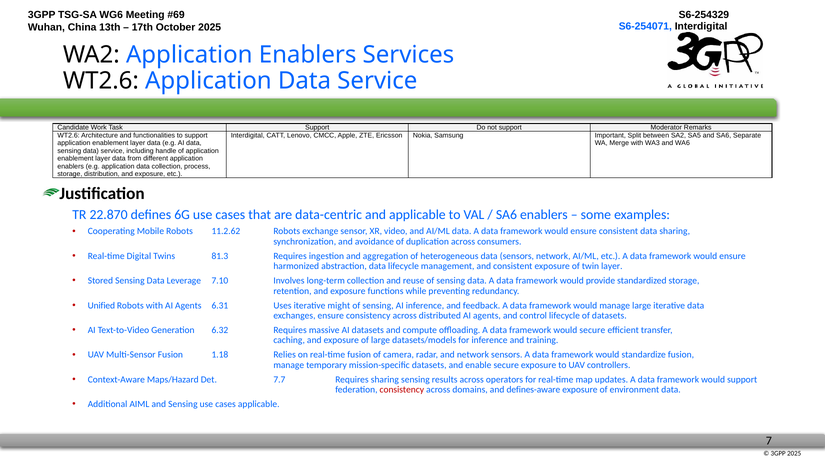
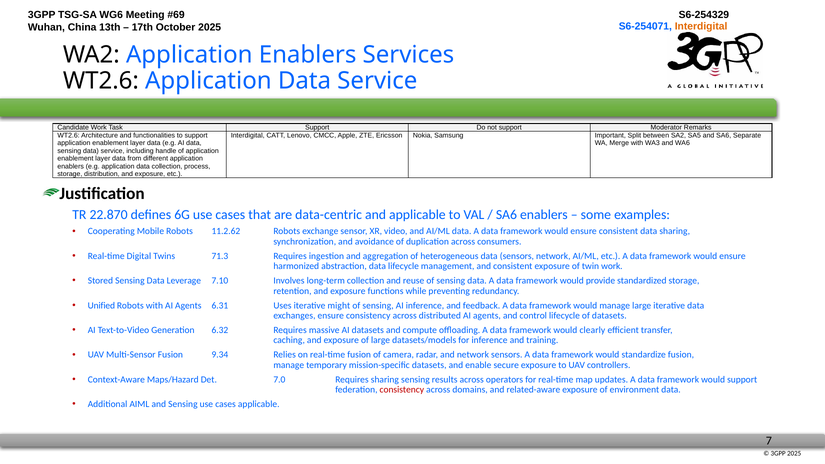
Interdigital at (701, 27) colour: black -> orange
81.3: 81.3 -> 71.3
twin layer: layer -> work
would secure: secure -> clearly
1.18: 1.18 -> 9.34
7.7: 7.7 -> 7.0
defines-aware: defines-aware -> related-aware
